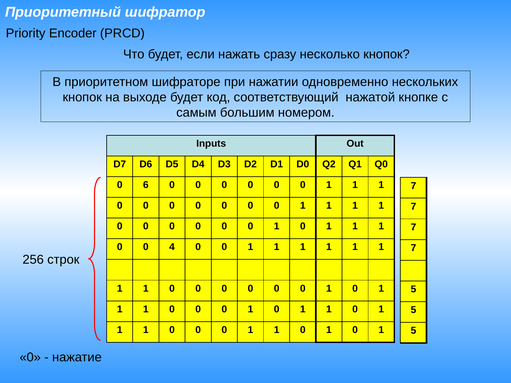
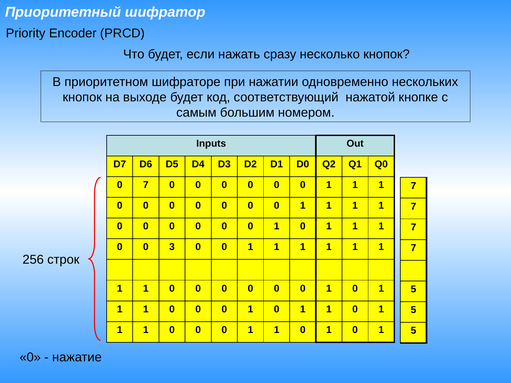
0 6: 6 -> 7
4: 4 -> 3
